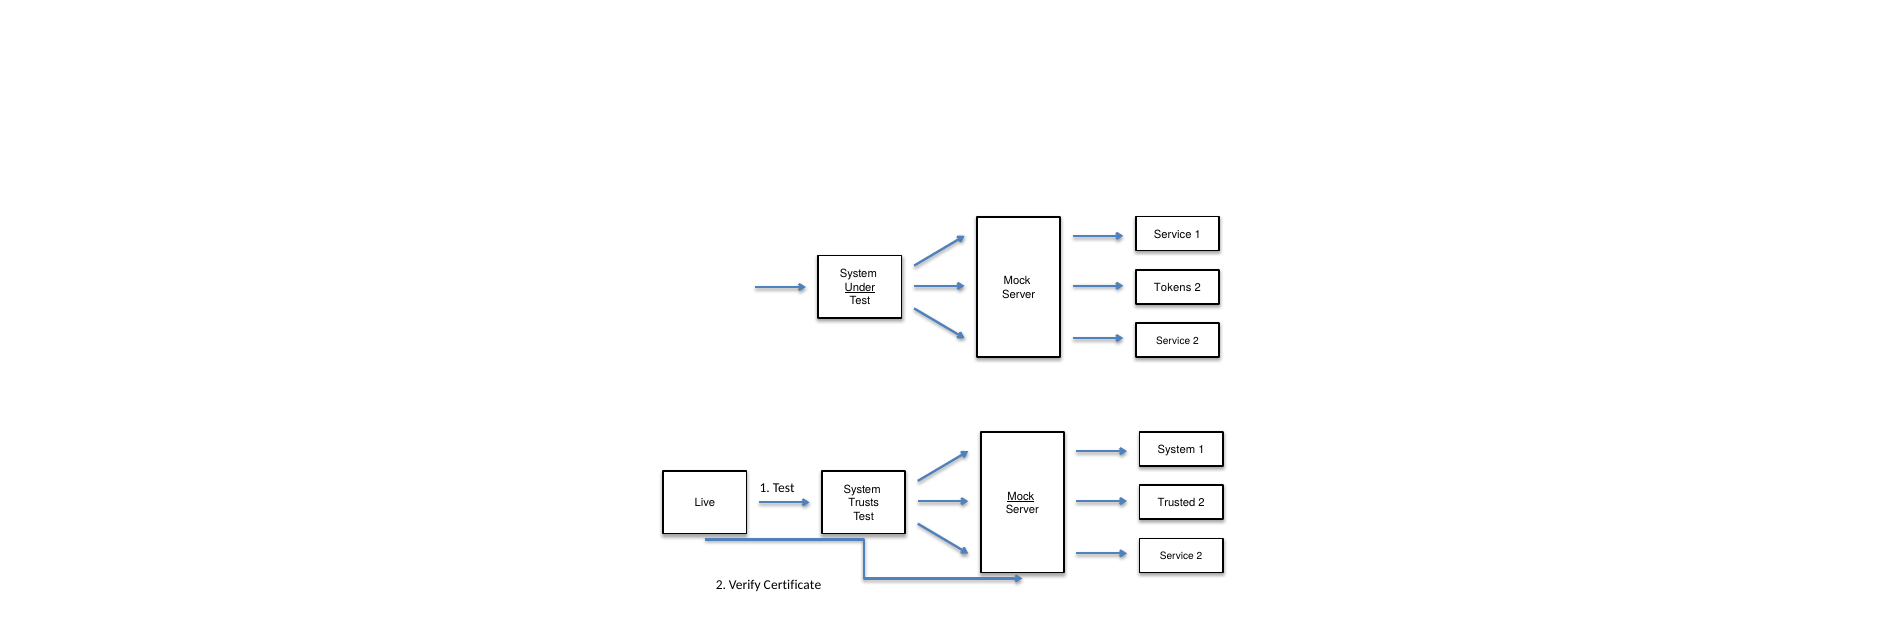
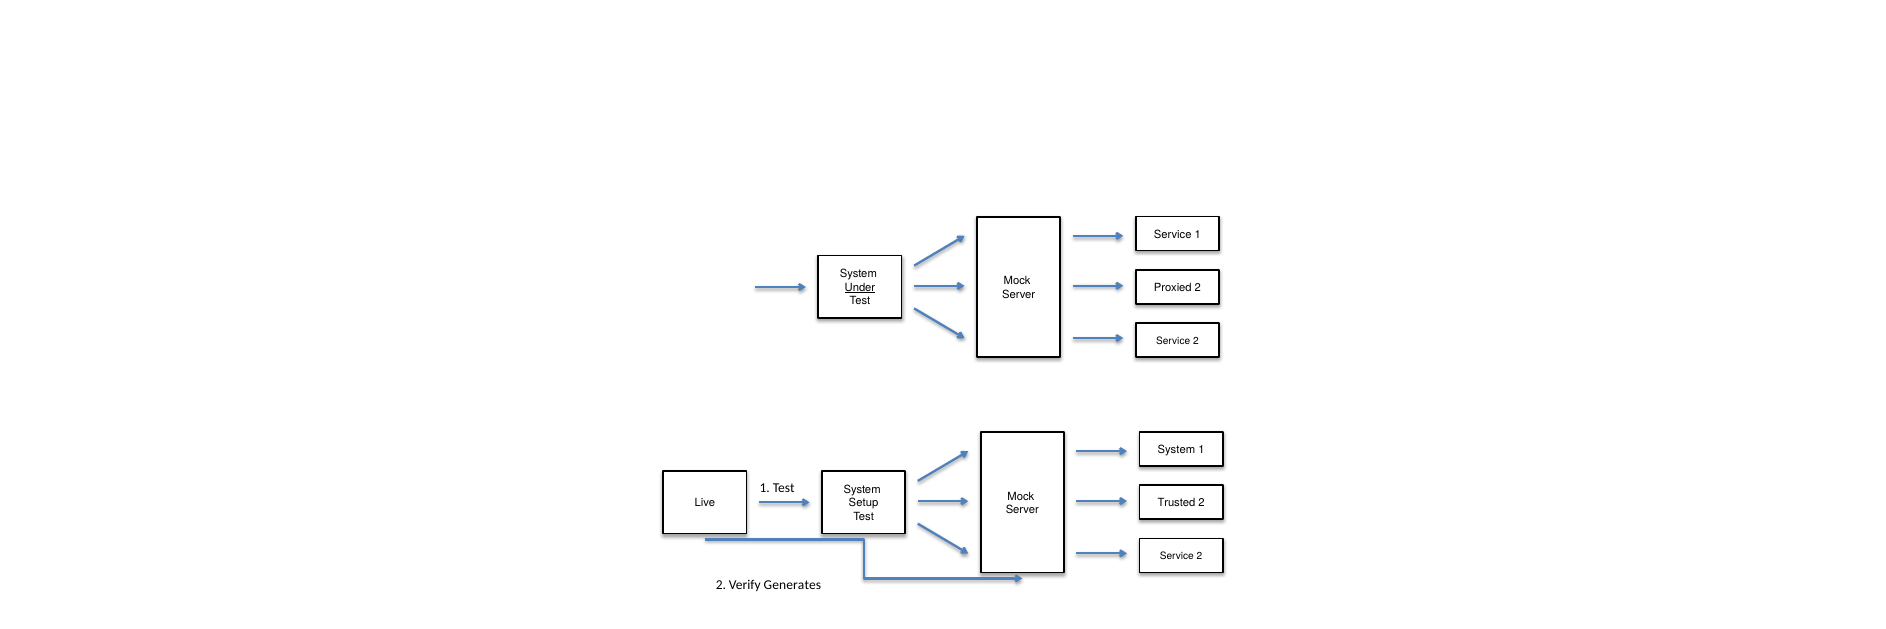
Tokens: Tokens -> Proxied
Mock at (1021, 496) underline: present -> none
Trusts: Trusts -> Setup
Certificate: Certificate -> Generates
